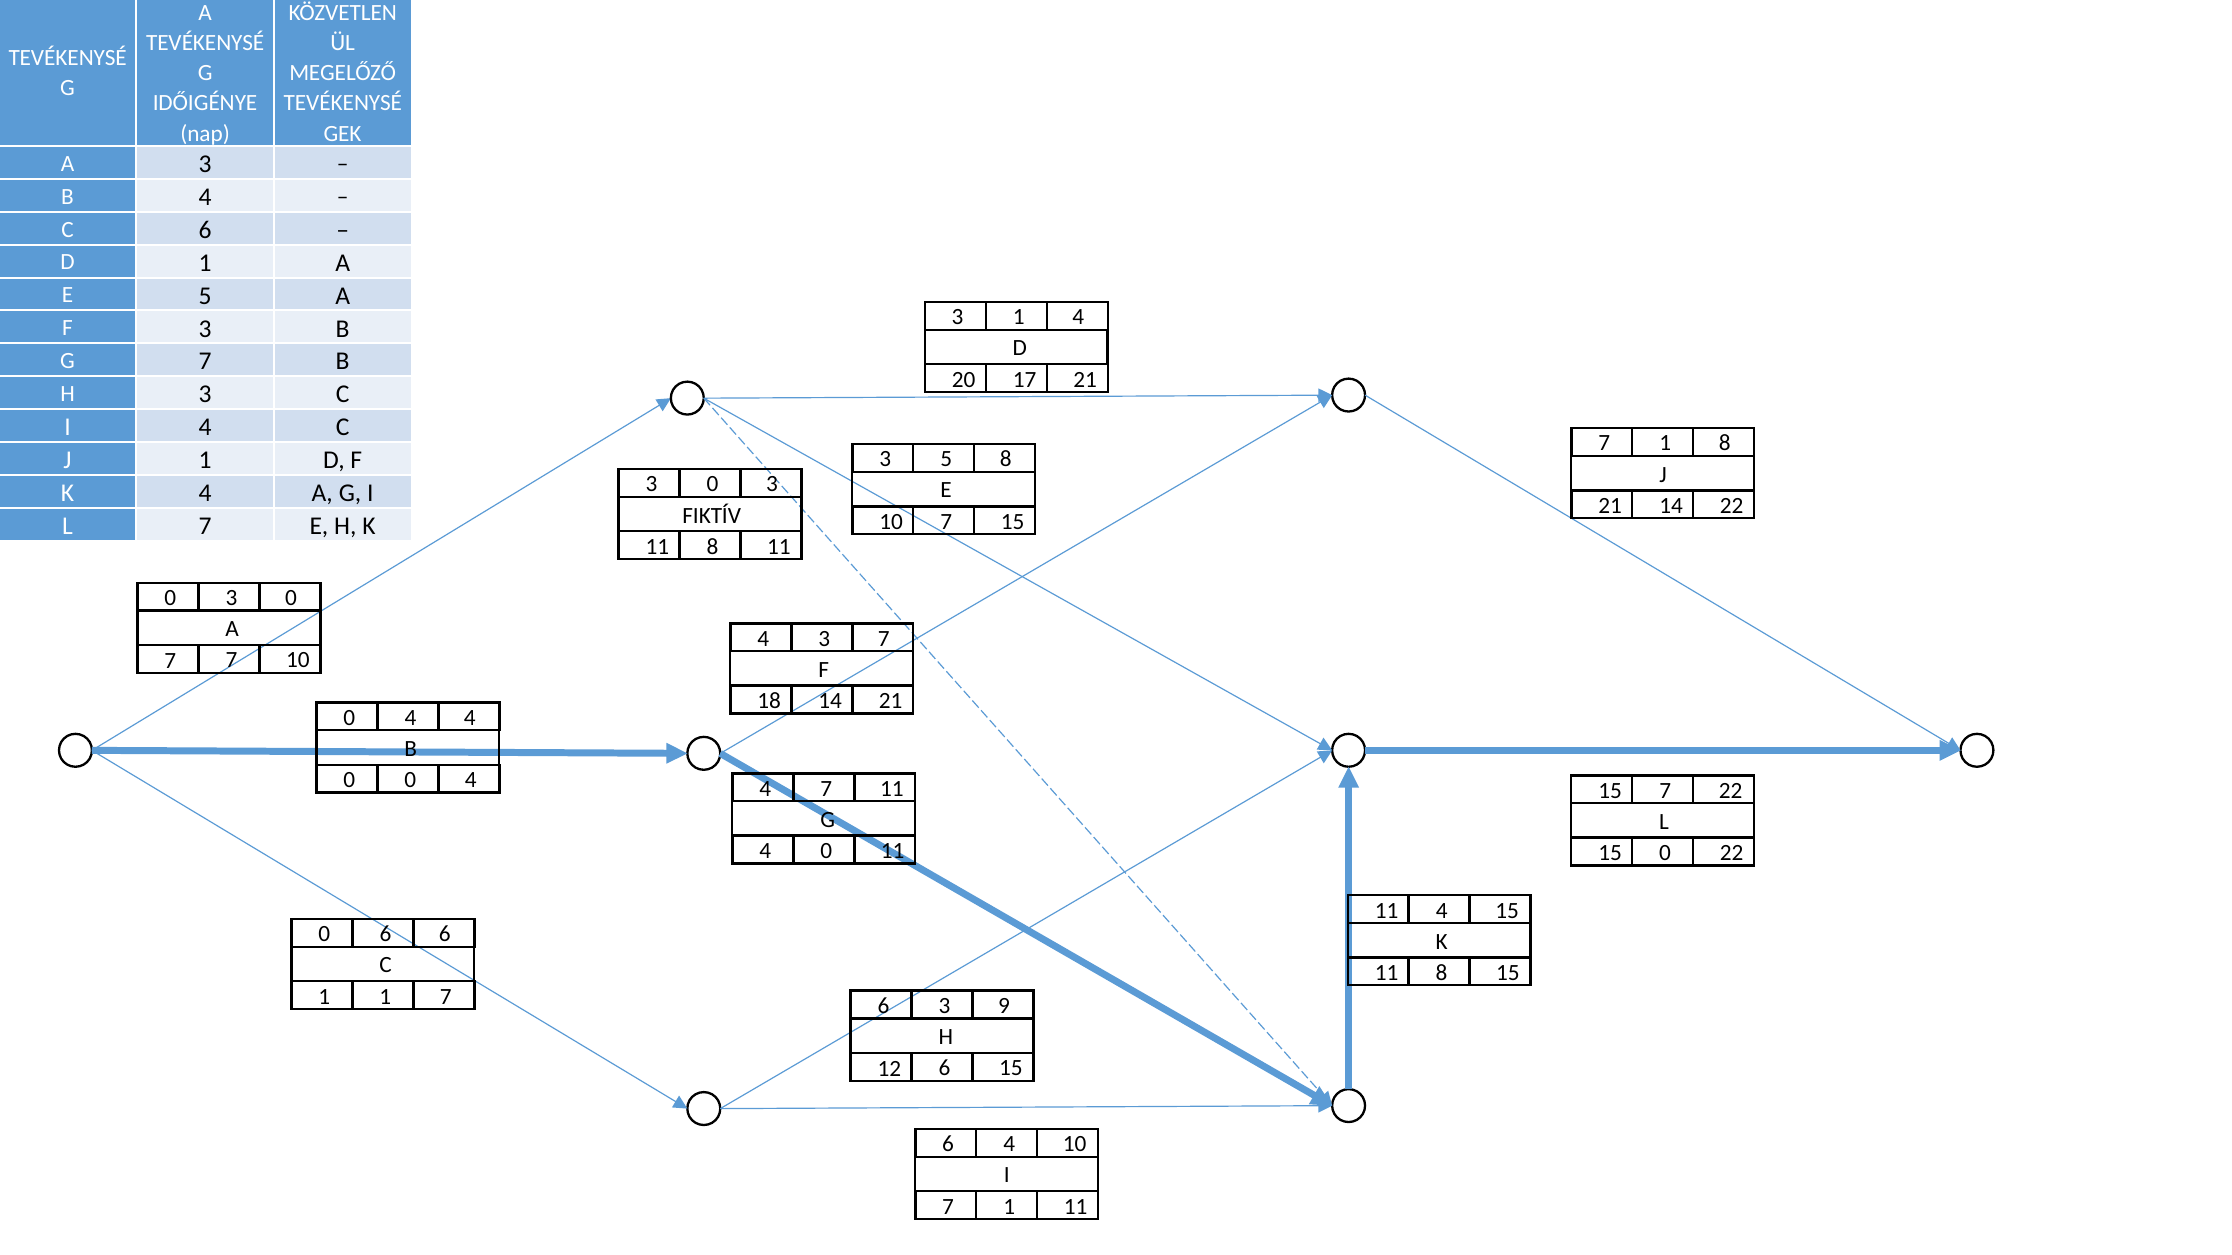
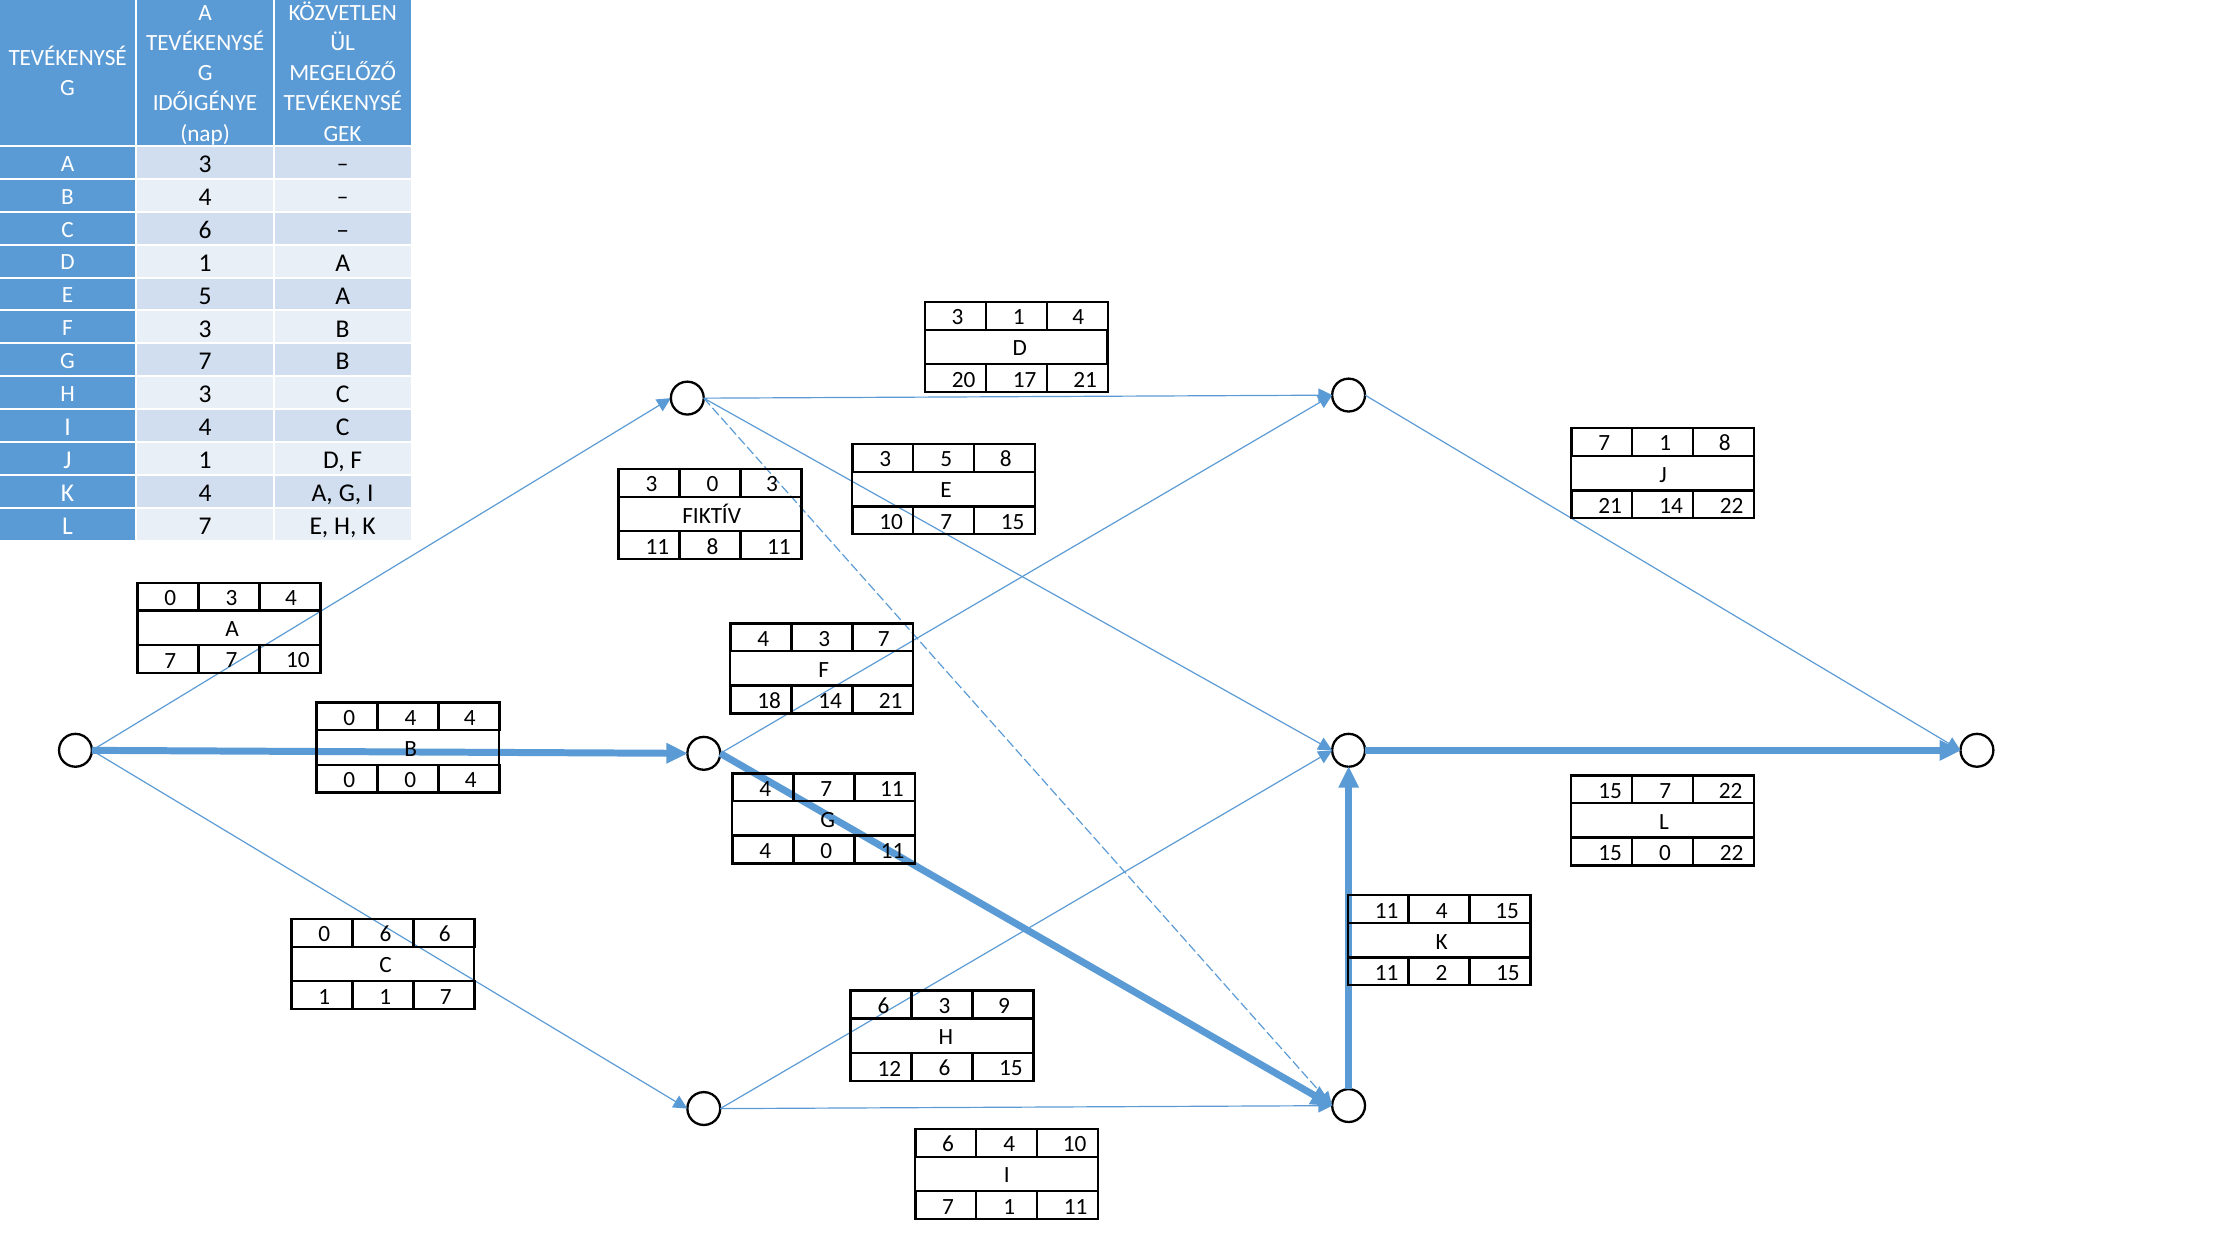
0 3 0: 0 -> 4
8 at (1442, 973): 8 -> 2
